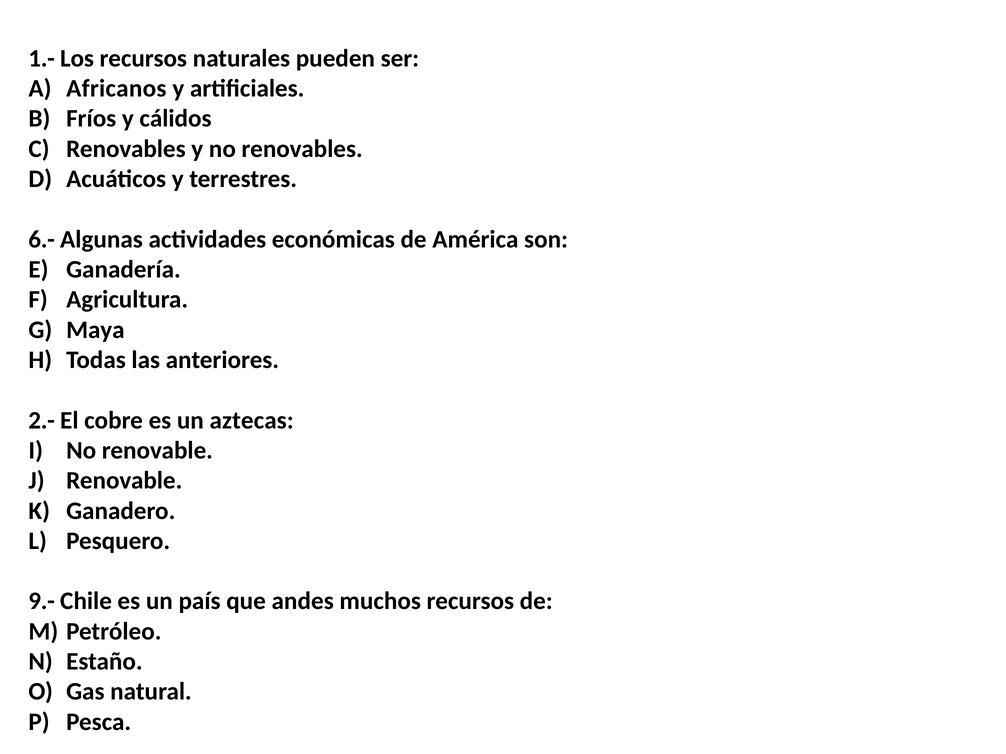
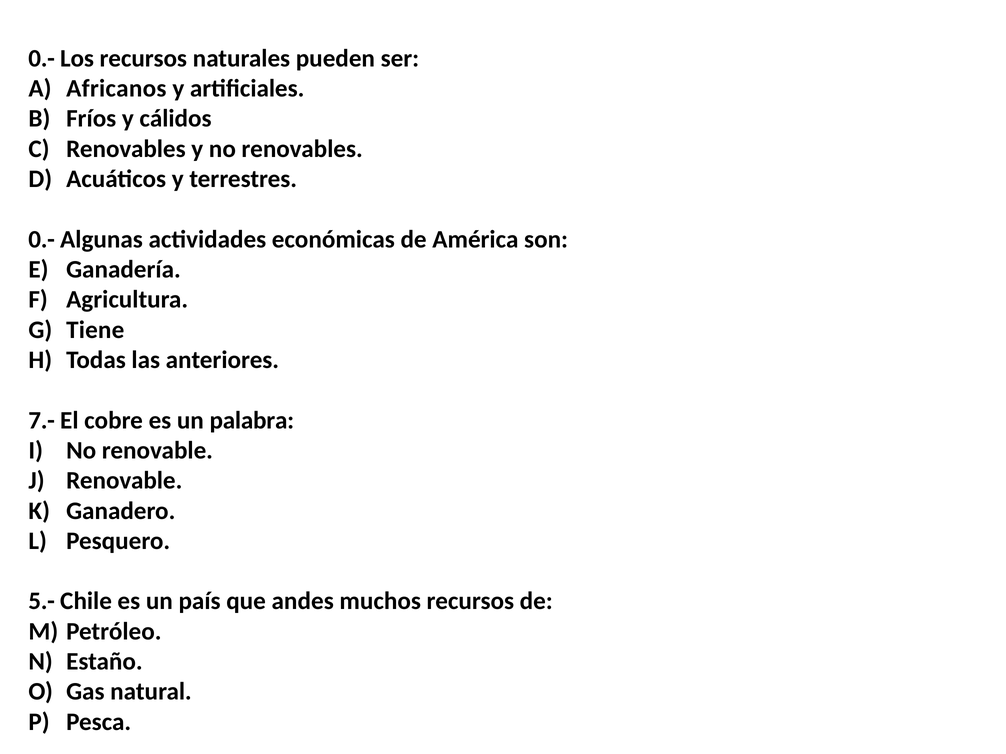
1.- at (42, 58): 1.- -> 0.-
6.- at (42, 239): 6.- -> 0.-
Maya: Maya -> Tiene
2.-: 2.- -> 7.-
aztecas: aztecas -> palabra
9.-: 9.- -> 5.-
